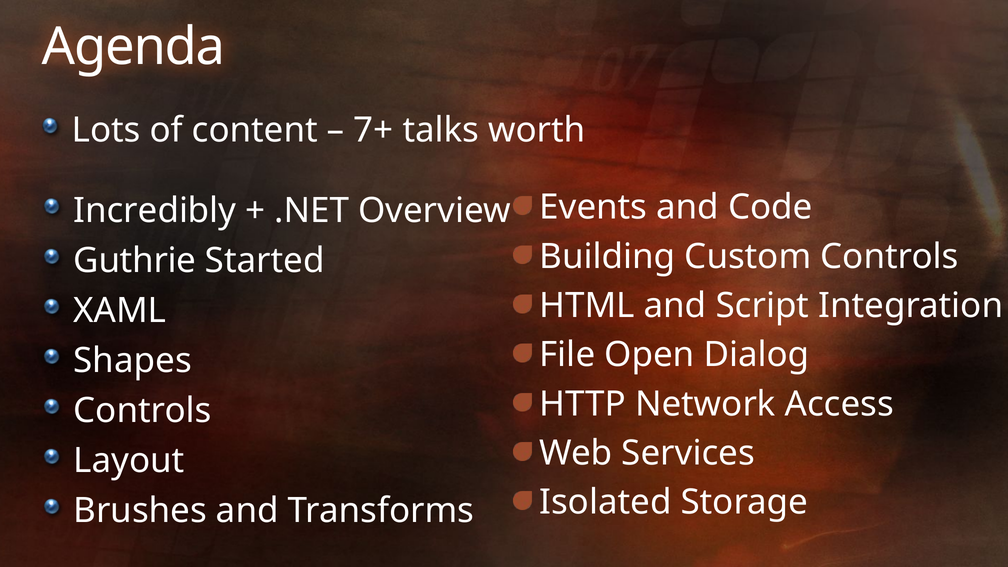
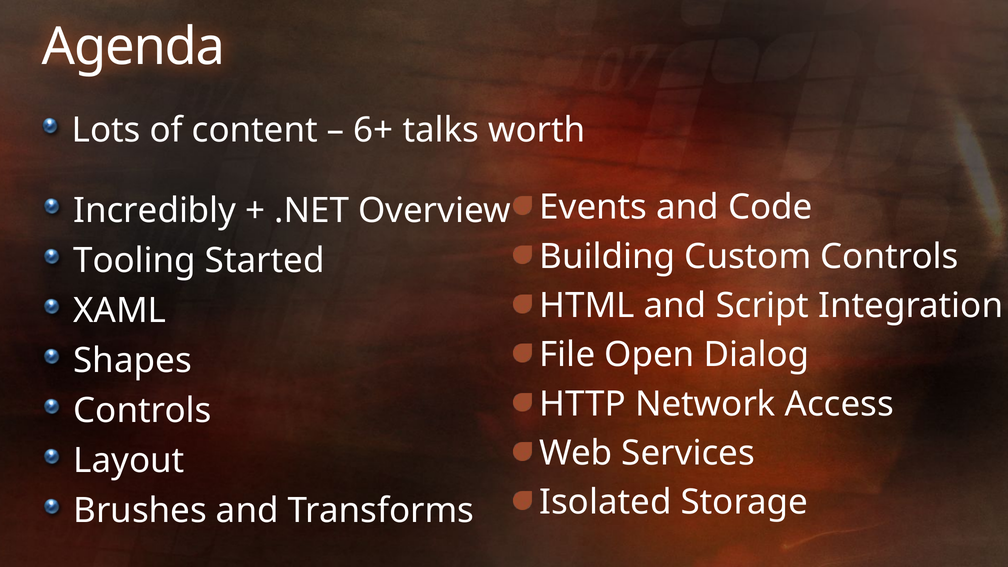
7+: 7+ -> 6+
Guthrie: Guthrie -> Tooling
